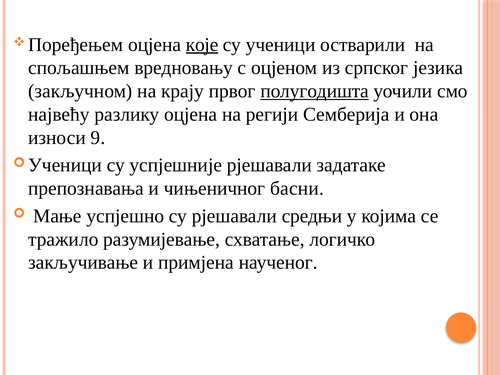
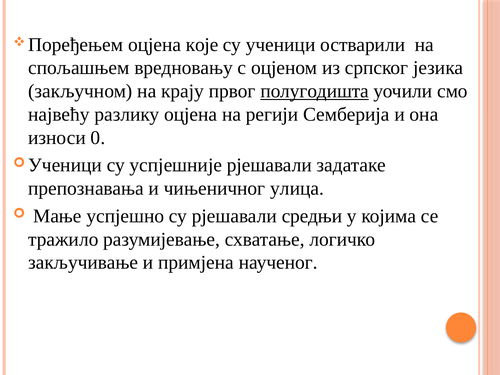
које underline: present -> none
9: 9 -> 0
басни: басни -> улица
